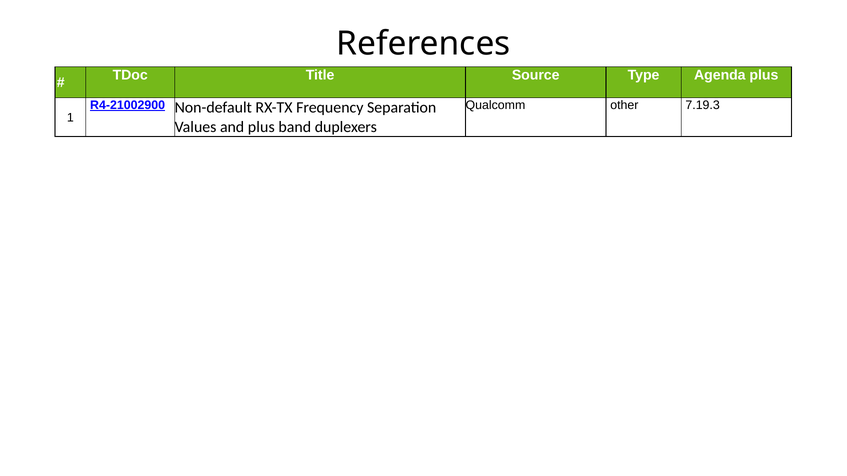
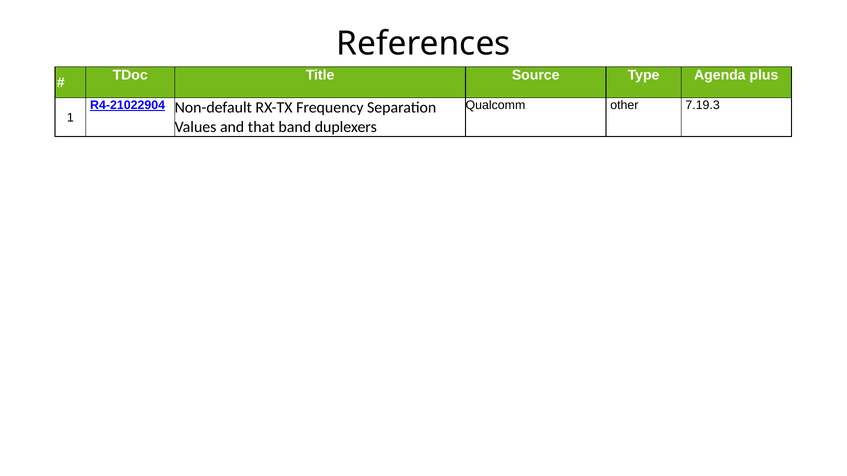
R4-21002900: R4-21002900 -> R4-21022904
and plus: plus -> that
